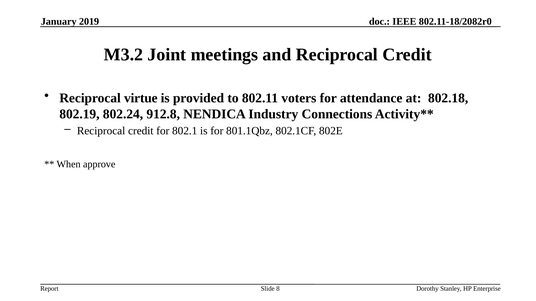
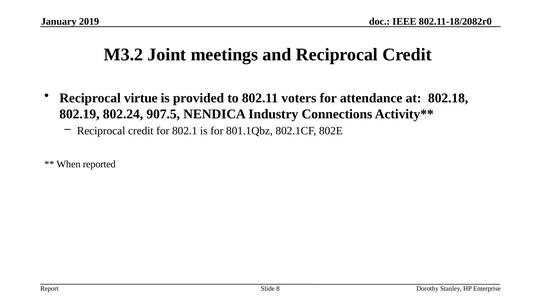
912.8: 912.8 -> 907.5
approve: approve -> reported
